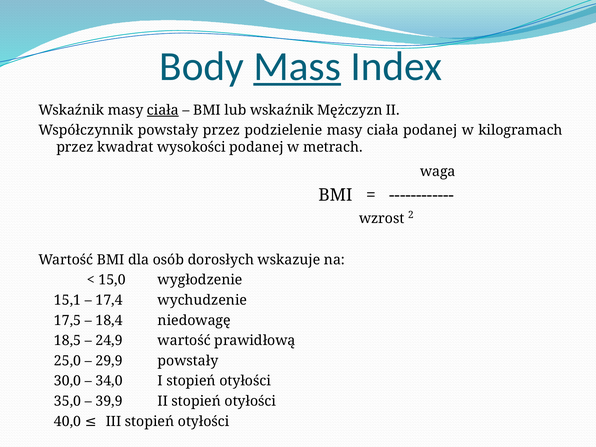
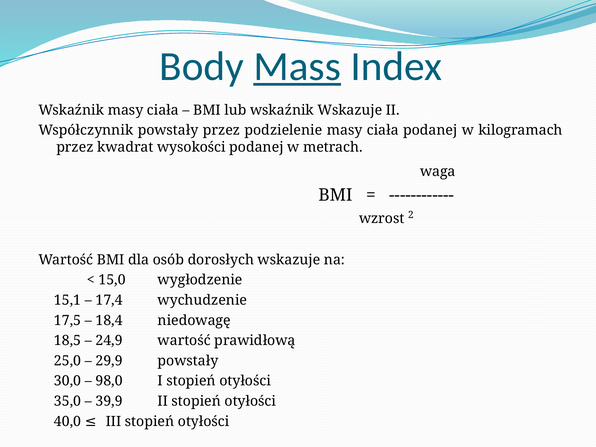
ciała at (163, 110) underline: present -> none
wskaźnik Mężczyzn: Mężczyzn -> Wskazuje
34,0: 34,0 -> 98,0
